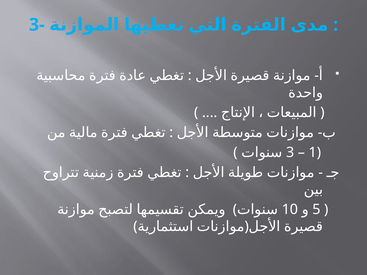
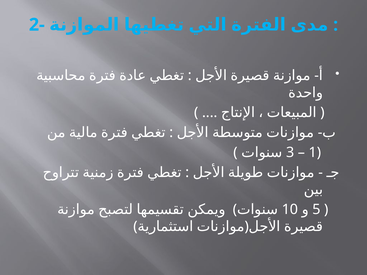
3-: 3- -> 2-
